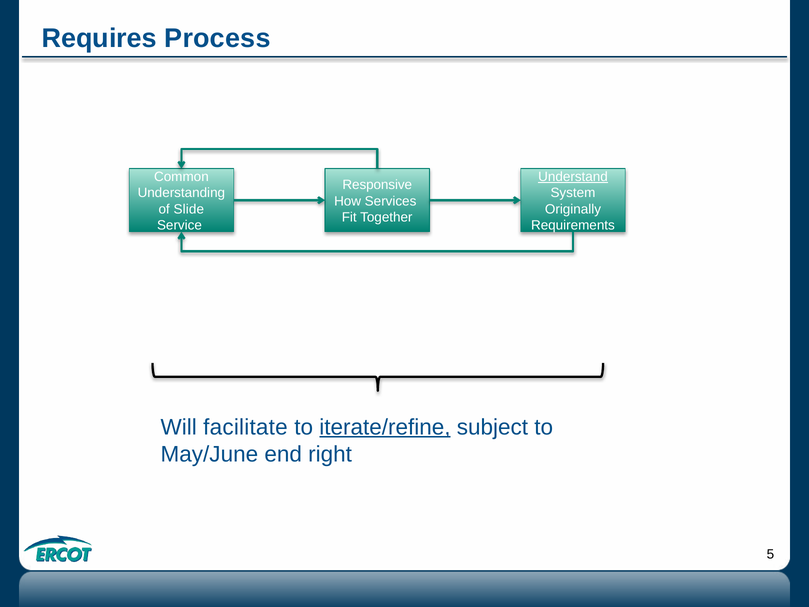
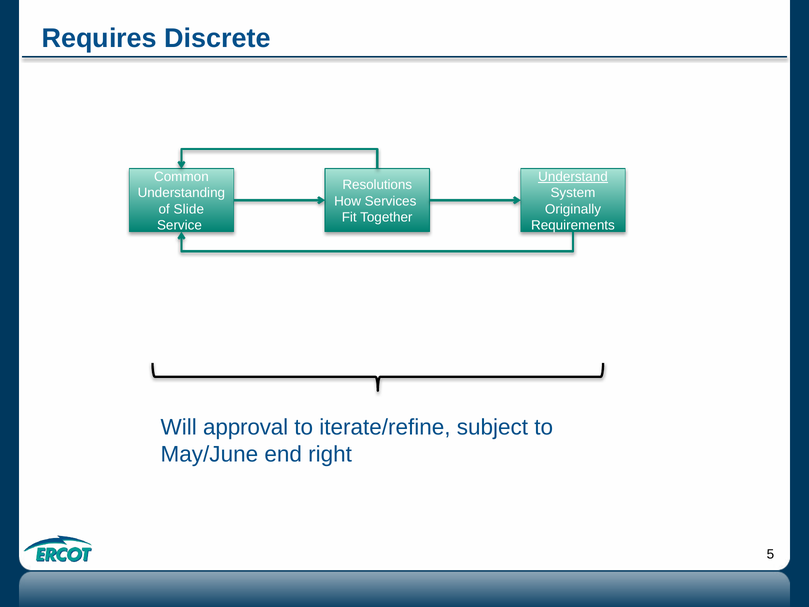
Process: Process -> Discrete
Responsive: Responsive -> Resolutions
facilitate: facilitate -> approval
iterate/refine underline: present -> none
